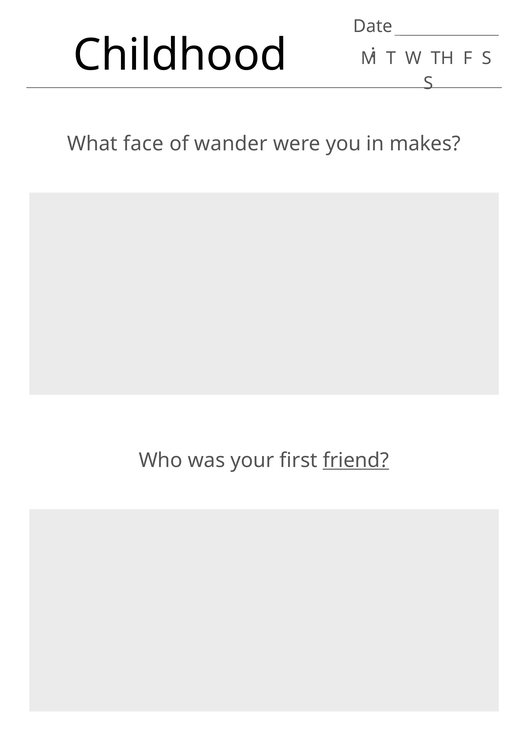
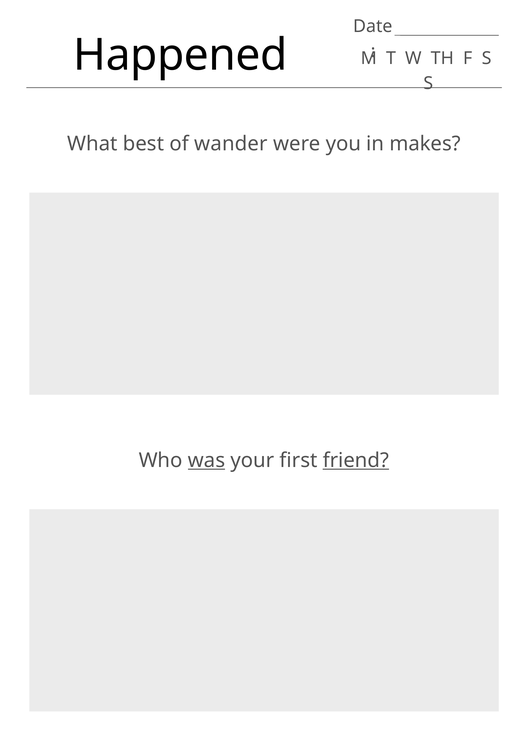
Childhood: Childhood -> Happened
face: face -> best
was underline: none -> present
